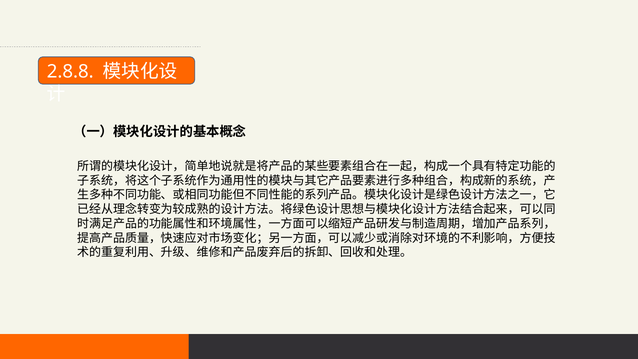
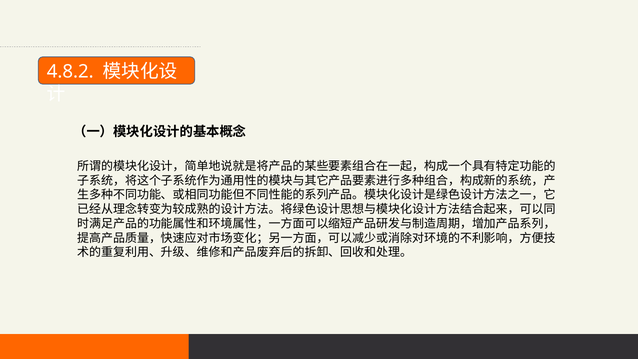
2.8.8: 2.8.8 -> 4.8.2
